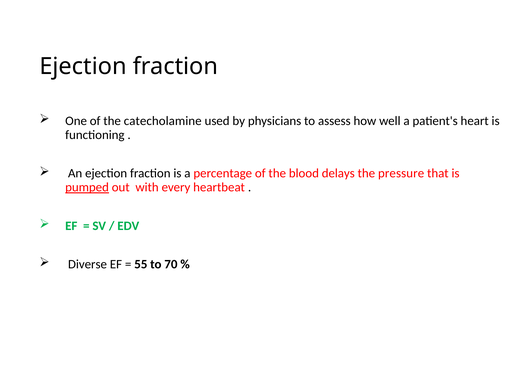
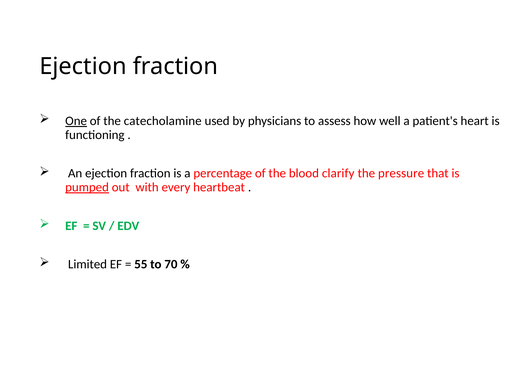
One underline: none -> present
delays: delays -> clarify
Diverse: Diverse -> Limited
